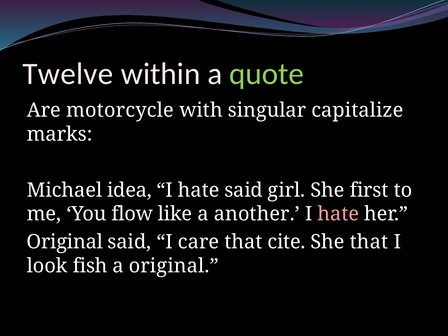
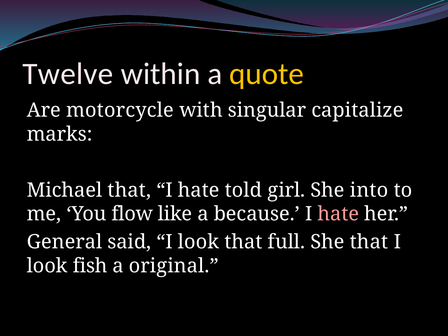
quote colour: light green -> yellow
Michael idea: idea -> that
hate said: said -> told
first: first -> into
another: another -> because
Original at (65, 242): Original -> General
said I care: care -> look
cite: cite -> full
